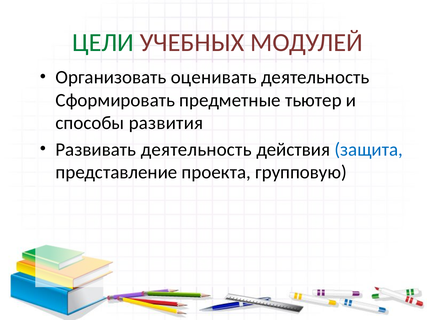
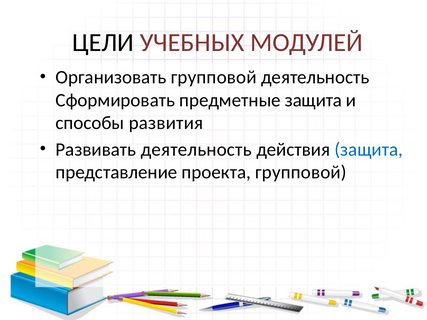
ЦЕЛИ colour: green -> black
Организовать оценивать: оценивать -> групповой
предметные тьютер: тьютер -> защита
проекта групповую: групповую -> групповой
